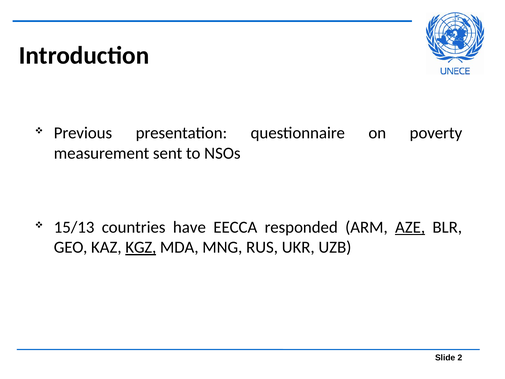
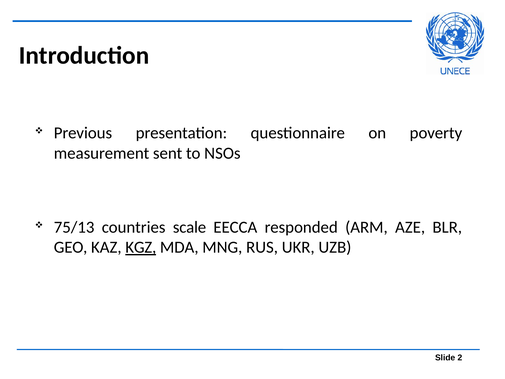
15/13: 15/13 -> 75/13
have: have -> scale
AZE underline: present -> none
